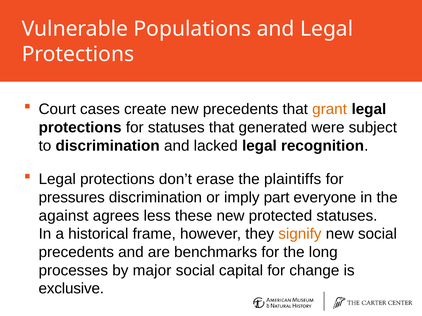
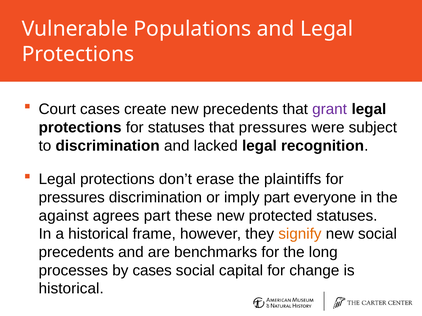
grant colour: orange -> purple
that generated: generated -> pressures
agrees less: less -> part
by major: major -> cases
exclusive at (71, 289): exclusive -> historical
